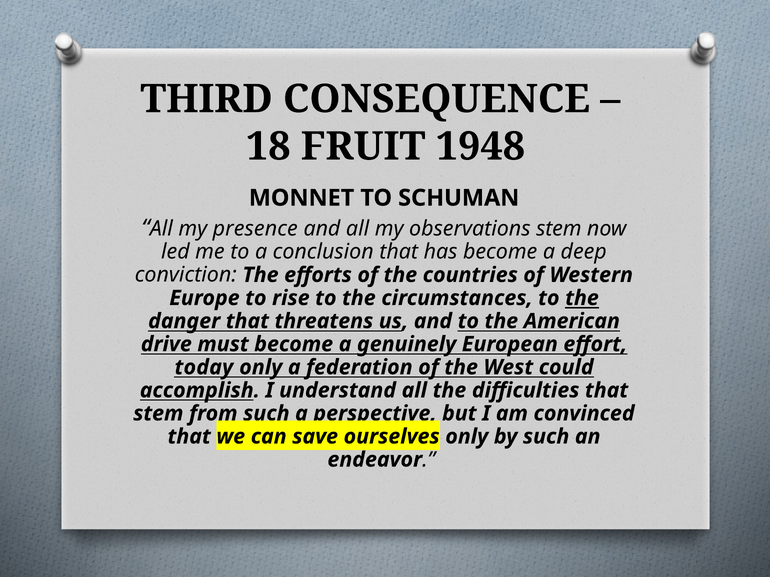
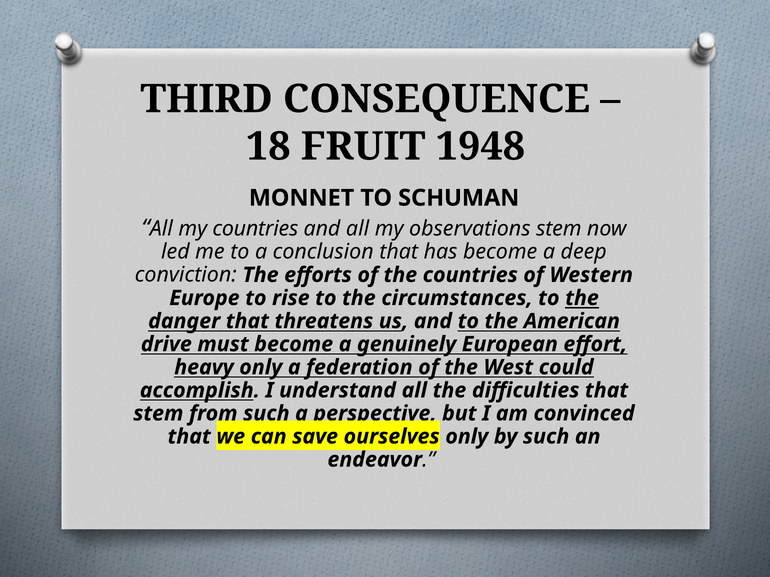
my presence: presence -> countries
today: today -> heavy
